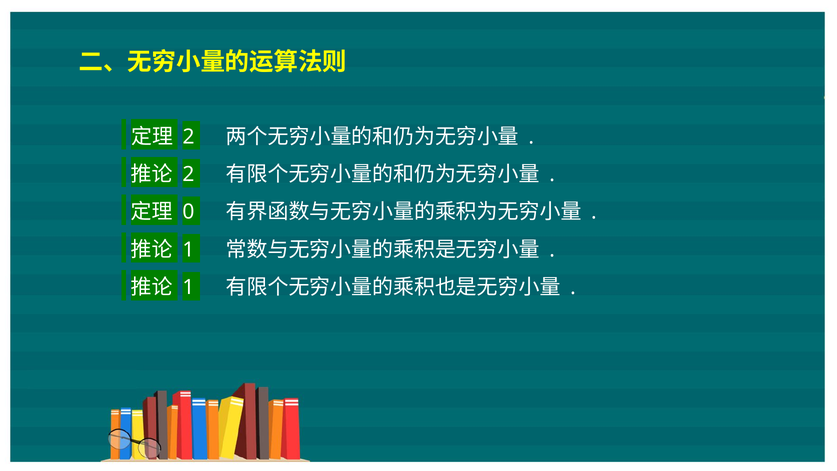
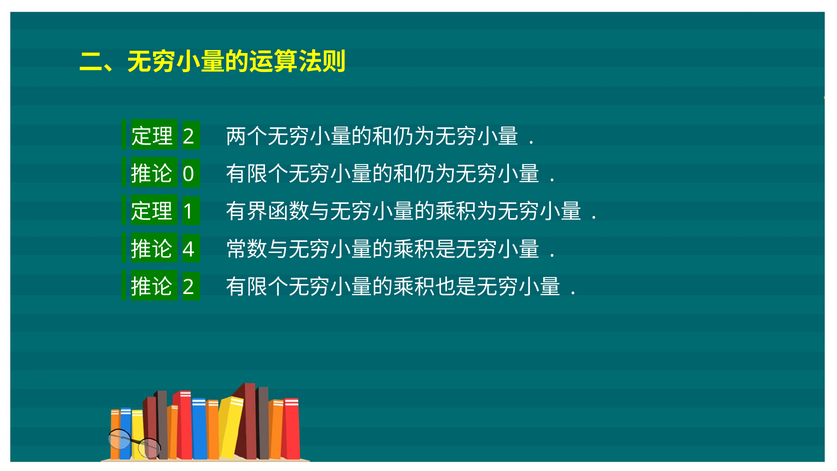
2 at (188, 174): 2 -> 0
0: 0 -> 1
1 at (188, 250): 1 -> 4
1 at (188, 287): 1 -> 2
